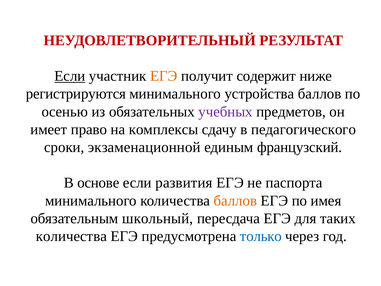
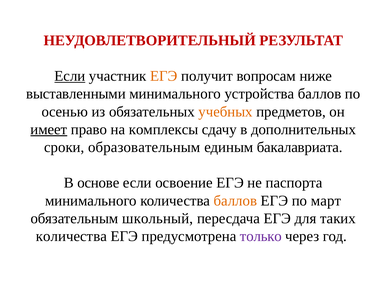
содержит: содержит -> вопросам
регистрируются: регистрируются -> выставленными
учебных colour: purple -> orange
имеет underline: none -> present
педагогического: педагогического -> дополнительных
экзаменационной: экзаменационной -> образовательным
французский: французский -> бакалавриата
развития: развития -> освоение
имея: имея -> март
только colour: blue -> purple
